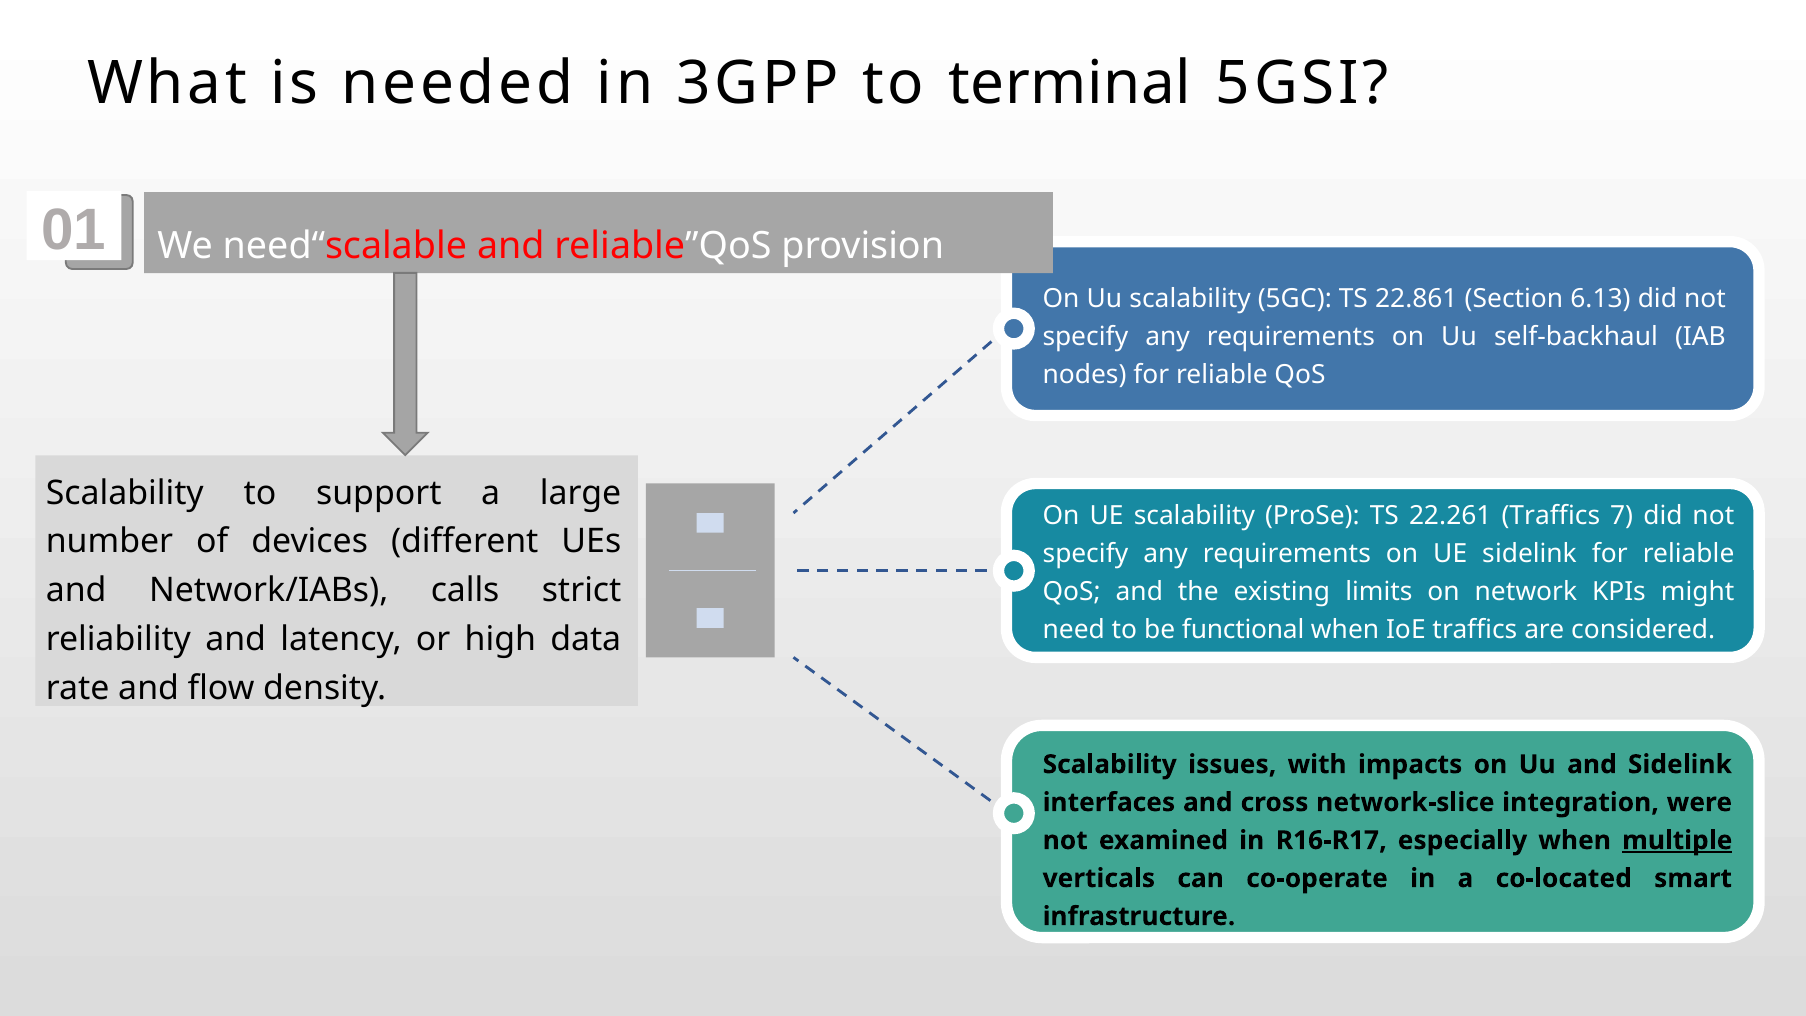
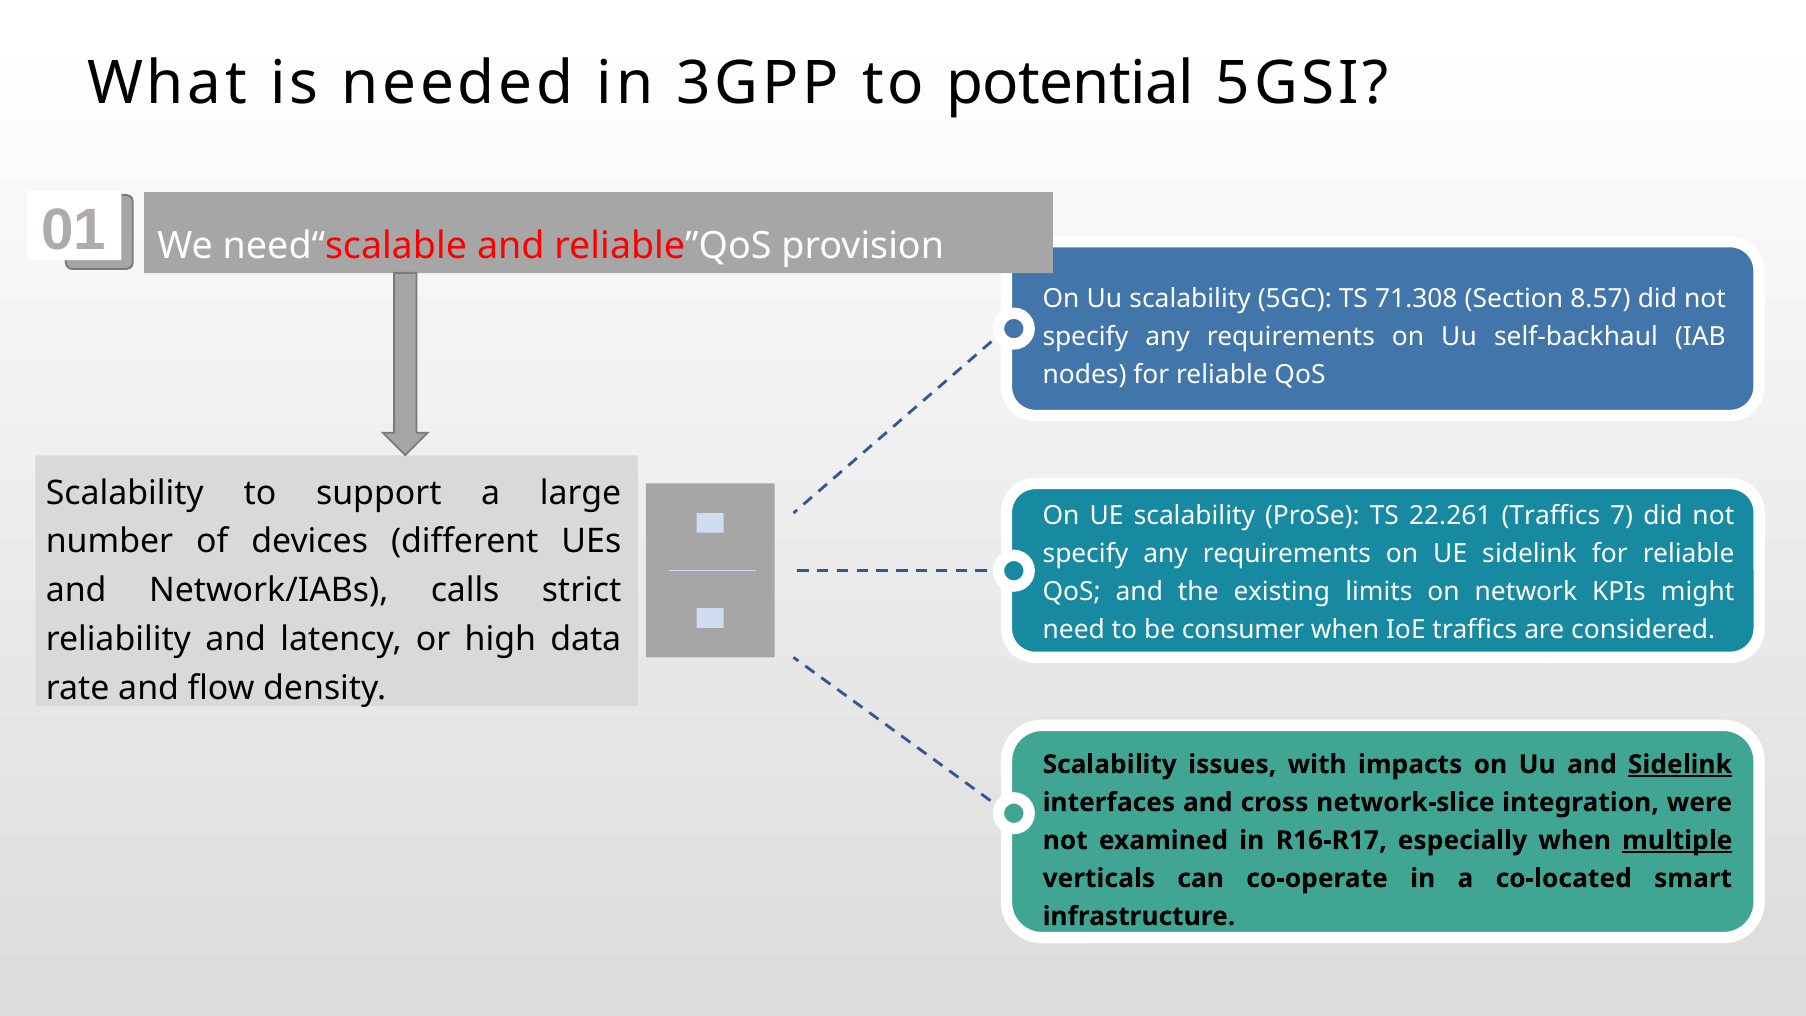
terminal: terminal -> potential
22.861: 22.861 -> 71.308
6.13: 6.13 -> 8.57
functional: functional -> consumer
Sidelink at (1680, 764) underline: none -> present
